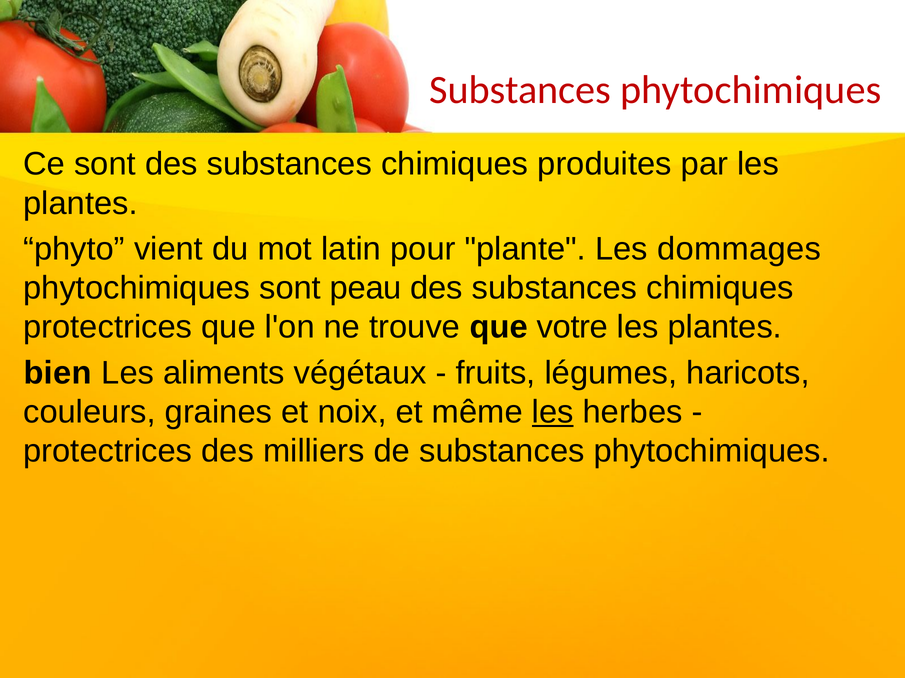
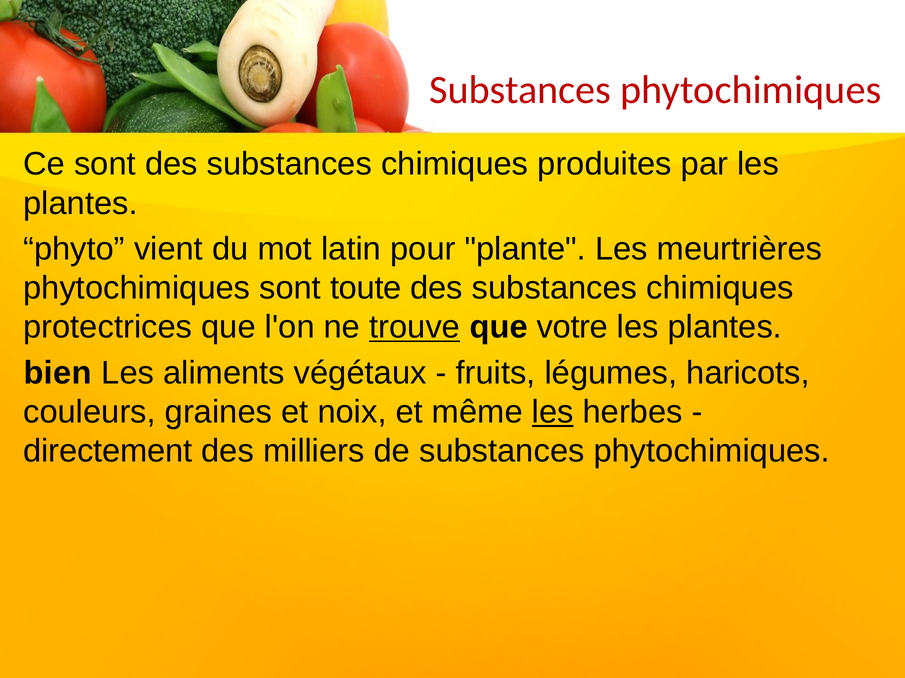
dommages: dommages -> meurtrières
peau: peau -> toute
trouve underline: none -> present
protectrices at (108, 452): protectrices -> directement
